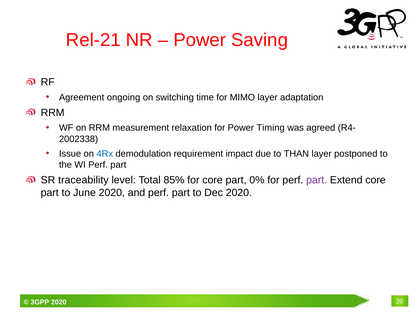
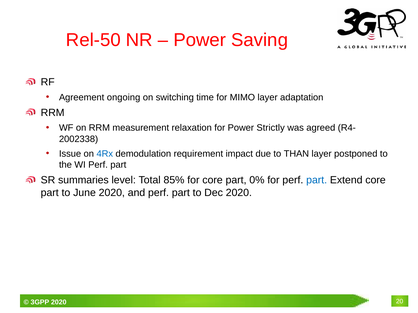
Rel-21: Rel-21 -> Rel-50
Timing: Timing -> Strictly
traceability: traceability -> summaries
part at (317, 180) colour: purple -> blue
